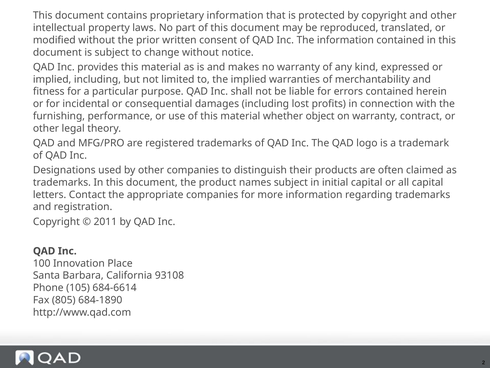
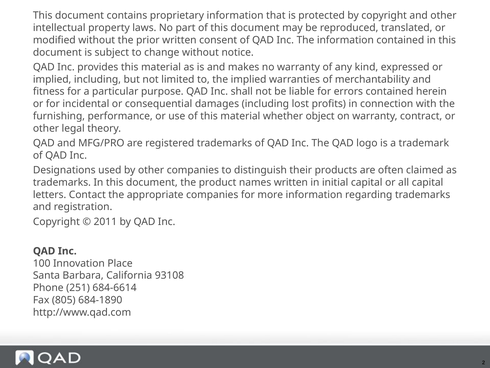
names subject: subject -> written
105: 105 -> 251
